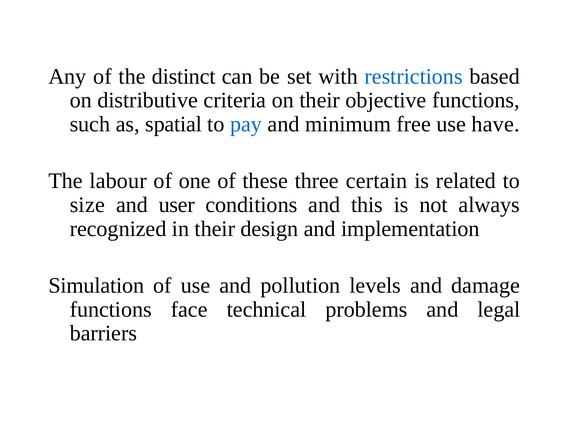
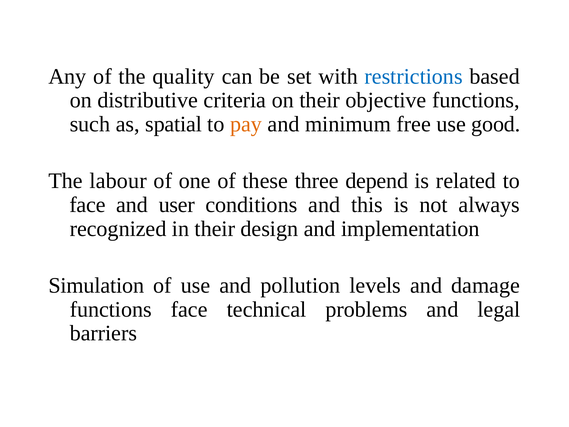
distinct: distinct -> quality
pay colour: blue -> orange
have: have -> good
certain: certain -> depend
size at (87, 205): size -> face
